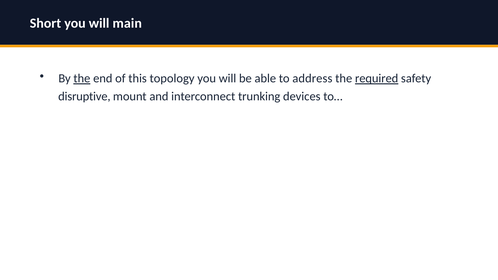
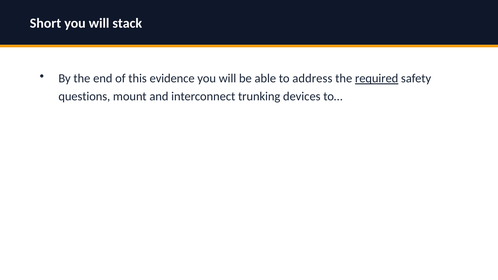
main: main -> stack
the at (82, 78) underline: present -> none
topology: topology -> evidence
disruptive: disruptive -> questions
